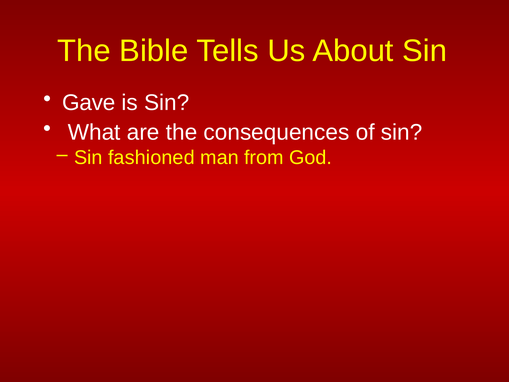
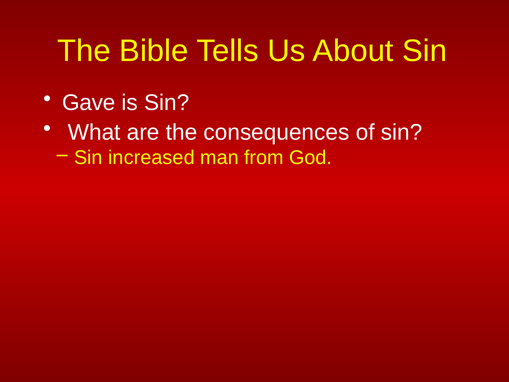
fashioned: fashioned -> increased
